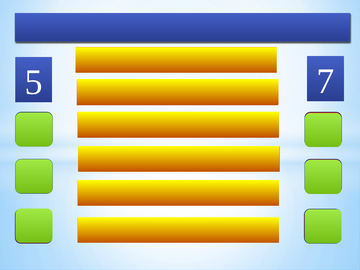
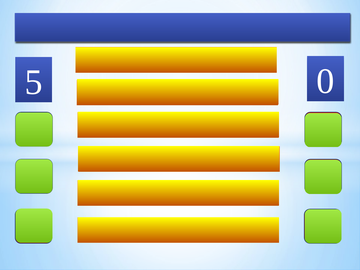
5 7: 7 -> 0
